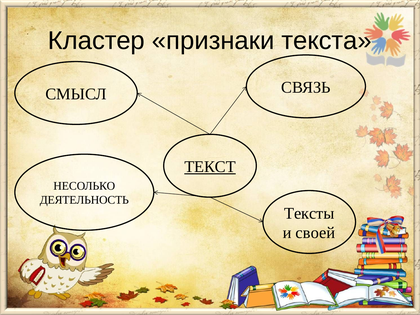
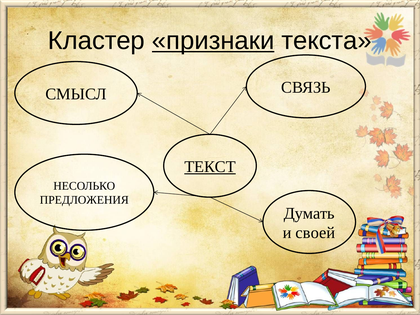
признаки underline: none -> present
ДЕЯТЕЛЬНОСТЬ: ДЕЯТЕЛЬНОСТЬ -> ПРЕДЛОЖЕНИЯ
Тексты: Тексты -> Думать
